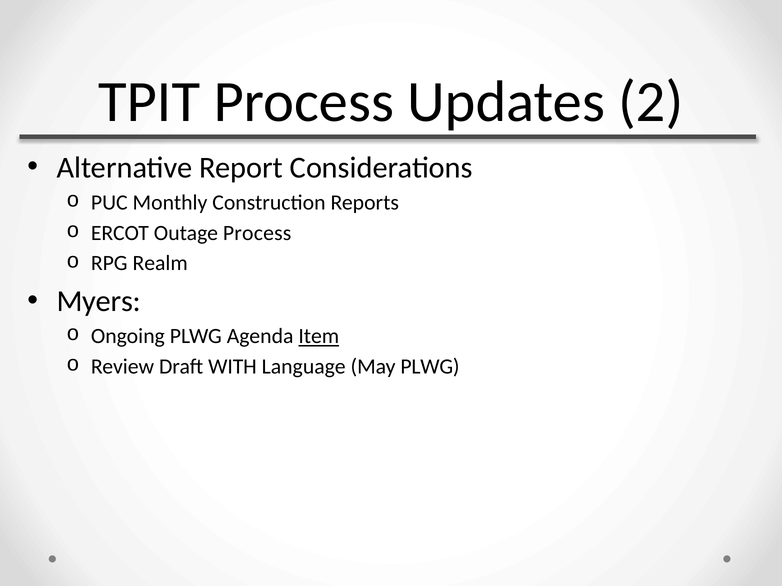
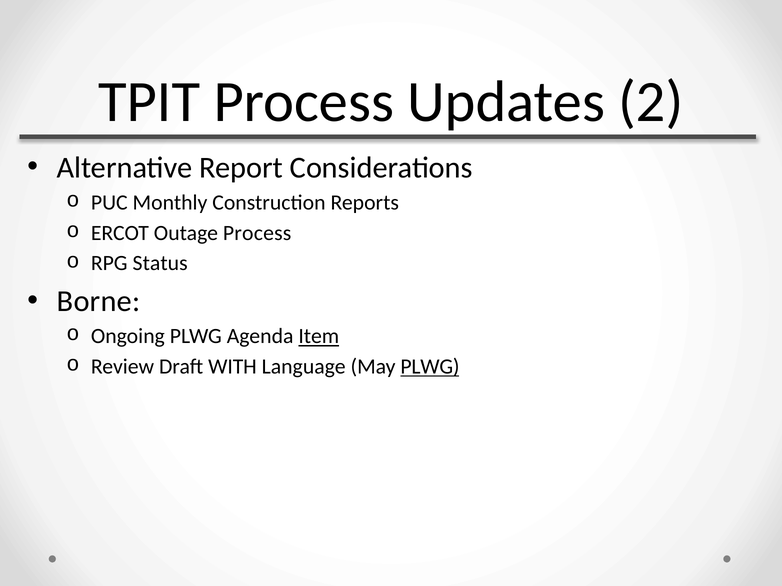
Realm: Realm -> Status
Myers: Myers -> Borne
PLWG at (430, 367) underline: none -> present
